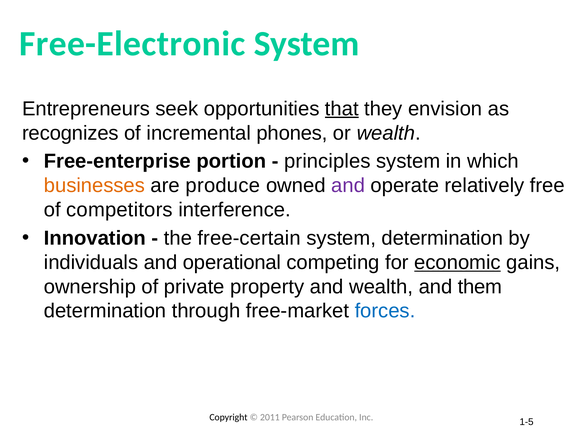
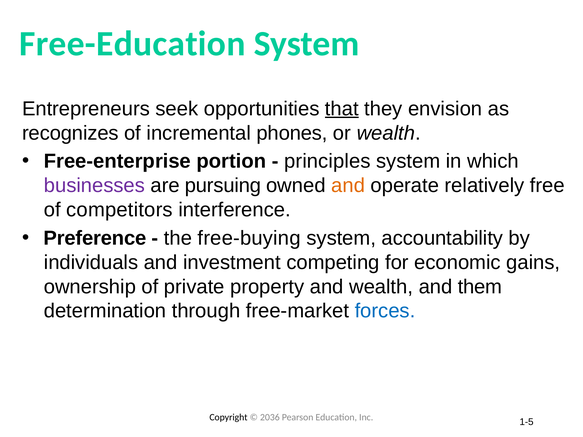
Free-Electronic: Free-Electronic -> Free-Education
businesses colour: orange -> purple
produce: produce -> pursuing
and at (348, 186) colour: purple -> orange
Innovation: Innovation -> Preference
free-certain: free-certain -> free-buying
system determination: determination -> accountability
operational: operational -> investment
economic underline: present -> none
2011: 2011 -> 2036
